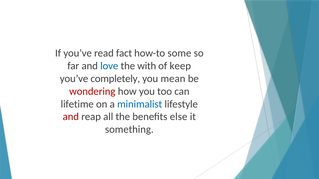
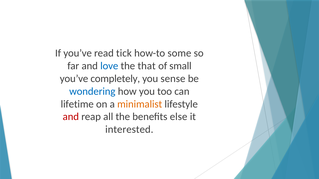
fact: fact -> tick
with: with -> that
keep: keep -> small
mean: mean -> sense
wondering colour: red -> blue
minimalist colour: blue -> orange
something: something -> interested
